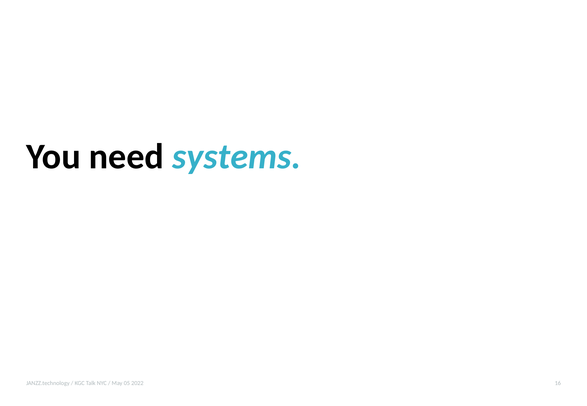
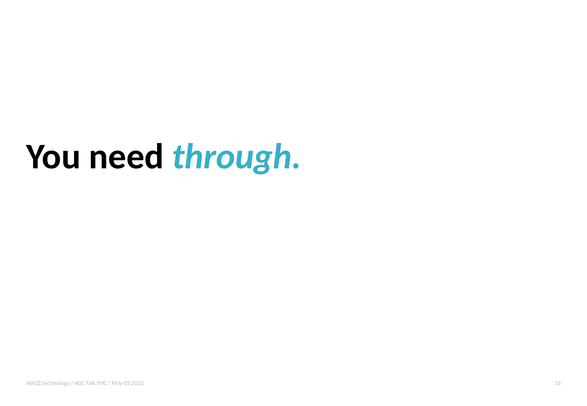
systems: systems -> through
